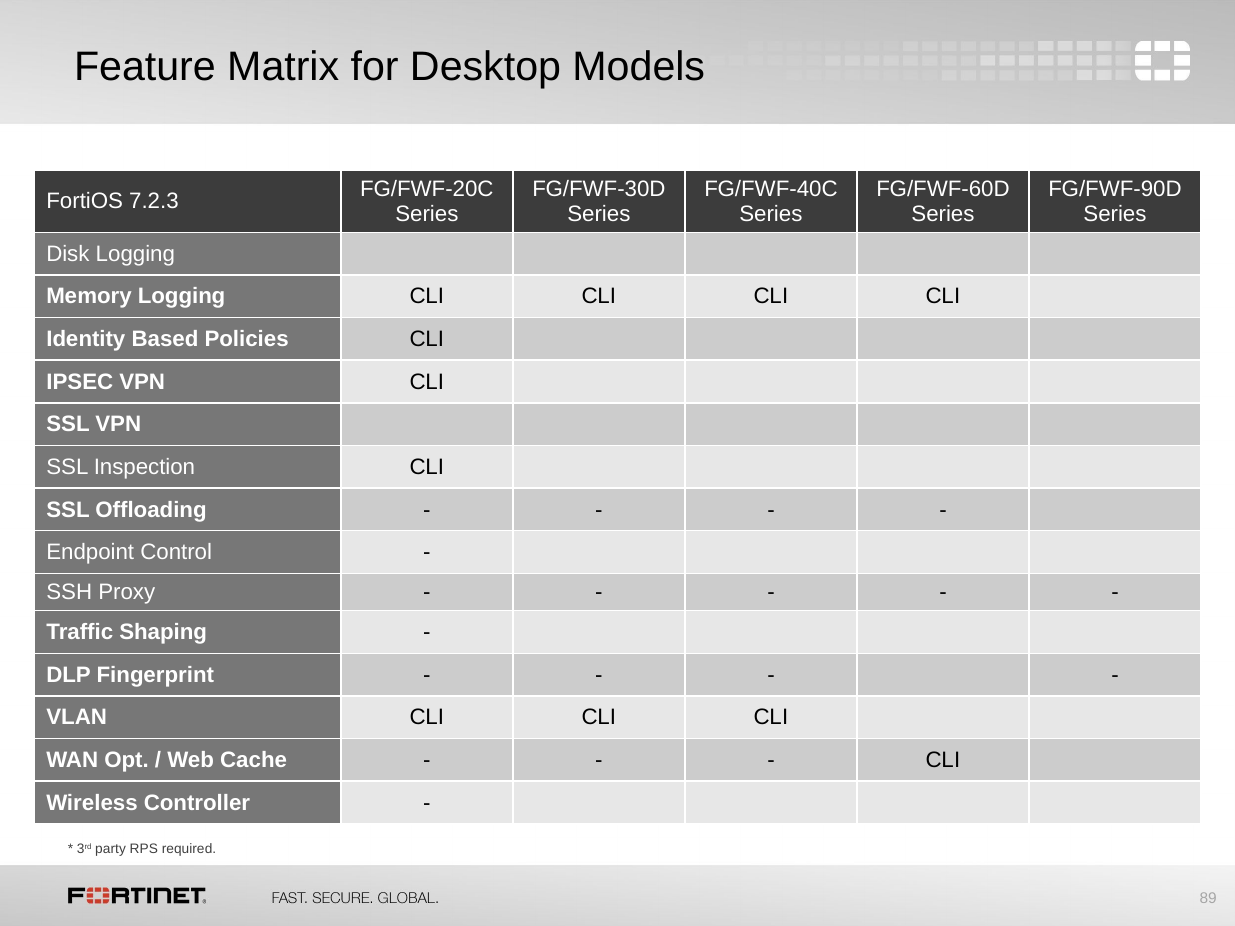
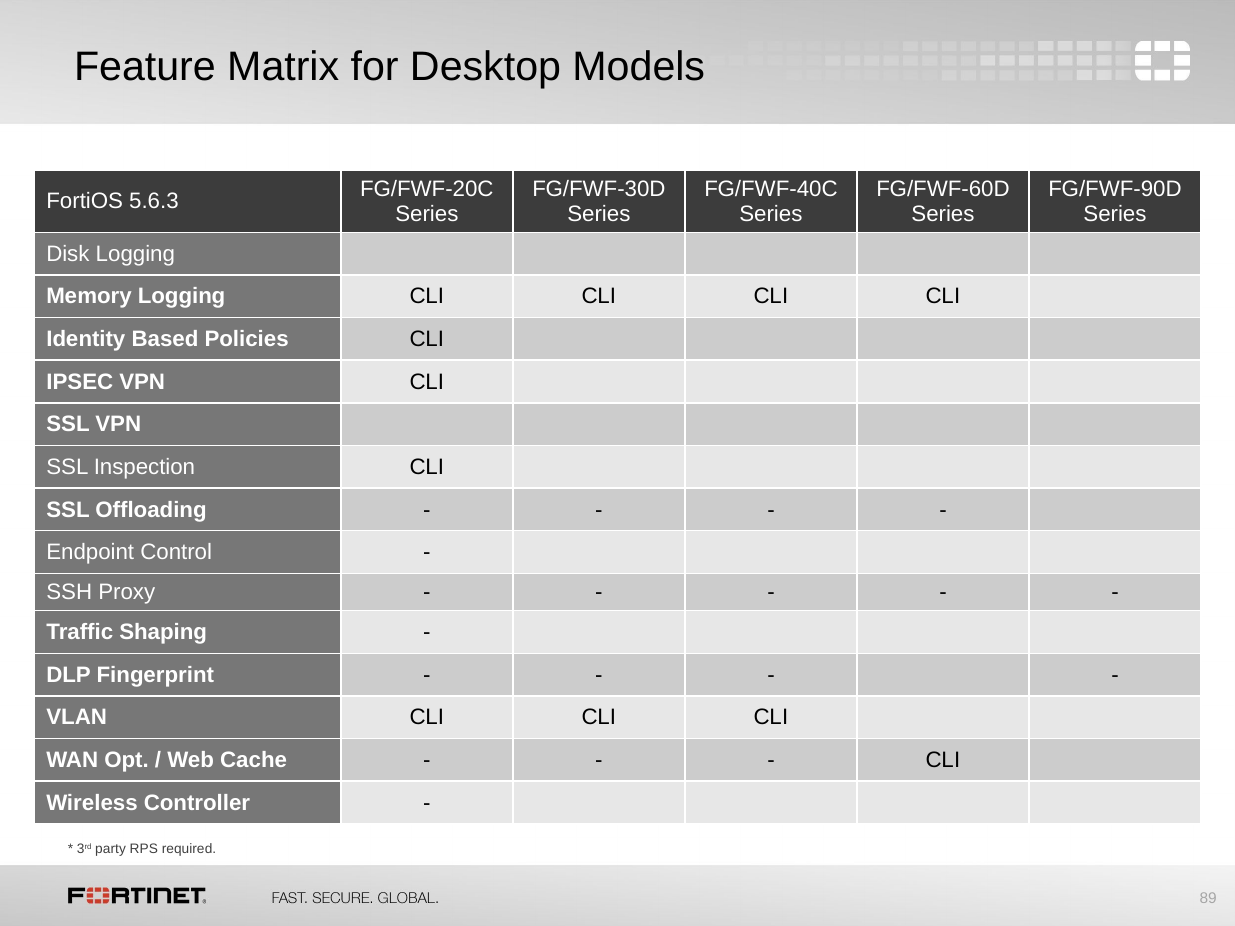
7.2.3: 7.2.3 -> 5.6.3
